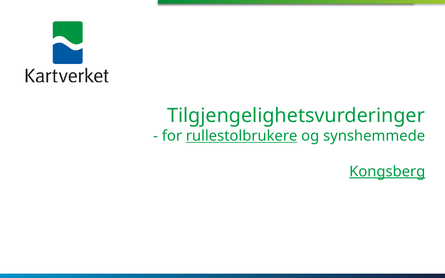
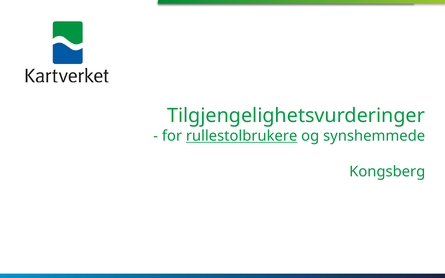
Kongsberg underline: present -> none
